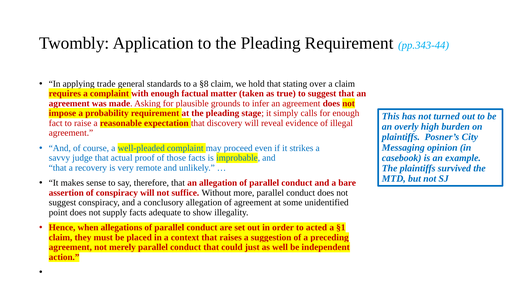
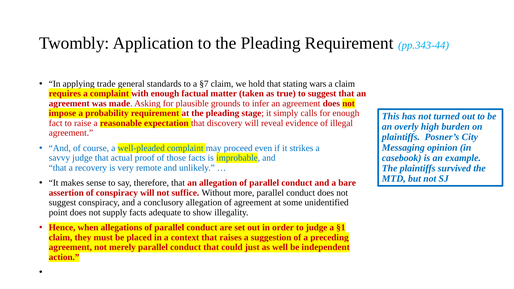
§8: §8 -> §7
over: over -> wars
to acted: acted -> judge
